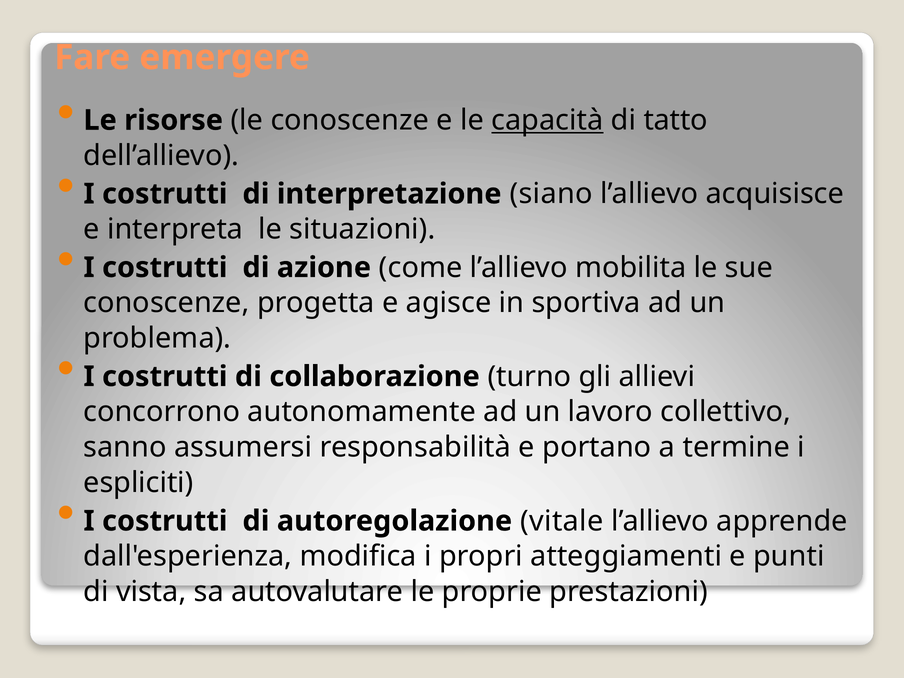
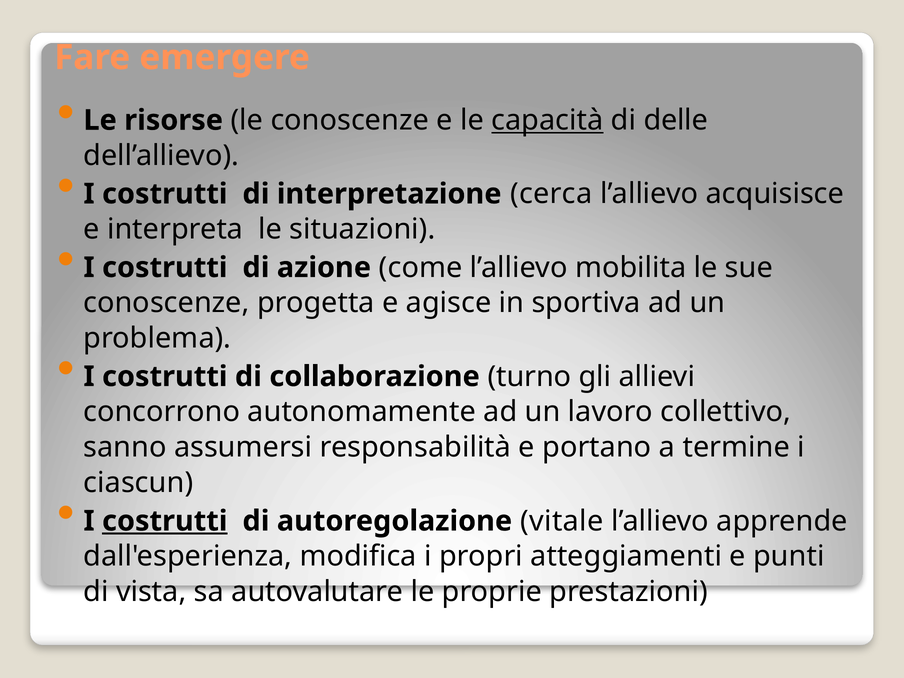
tatto: tatto -> delle
siano: siano -> cerca
espliciti: espliciti -> ciascun
costrutti at (165, 521) underline: none -> present
